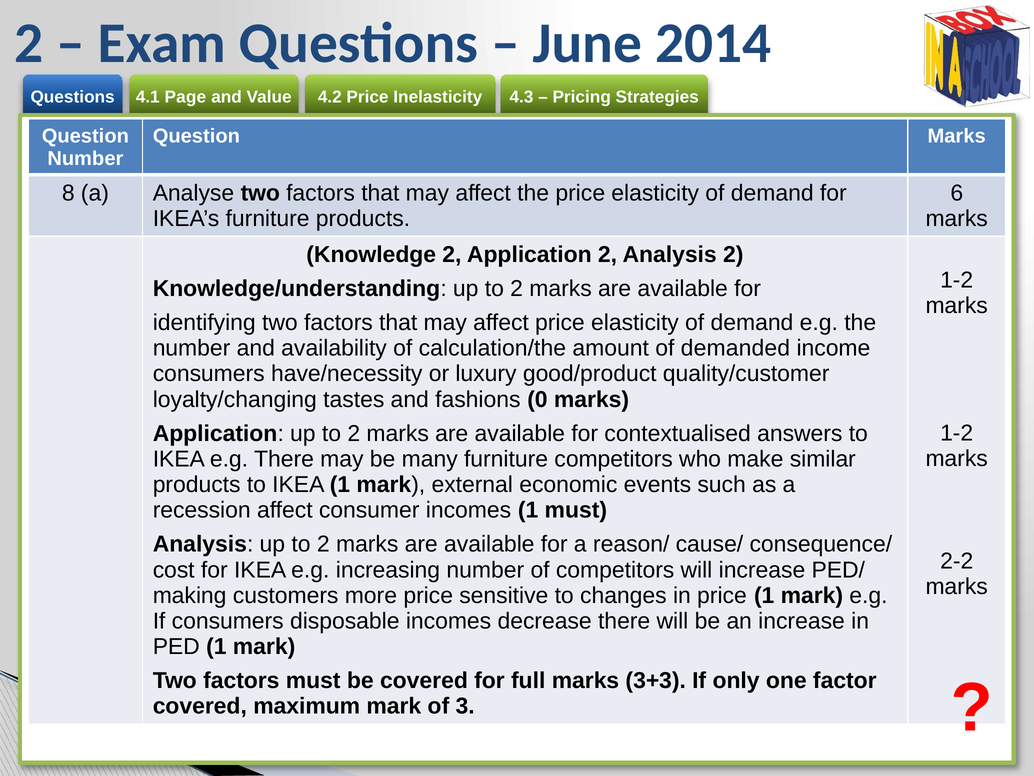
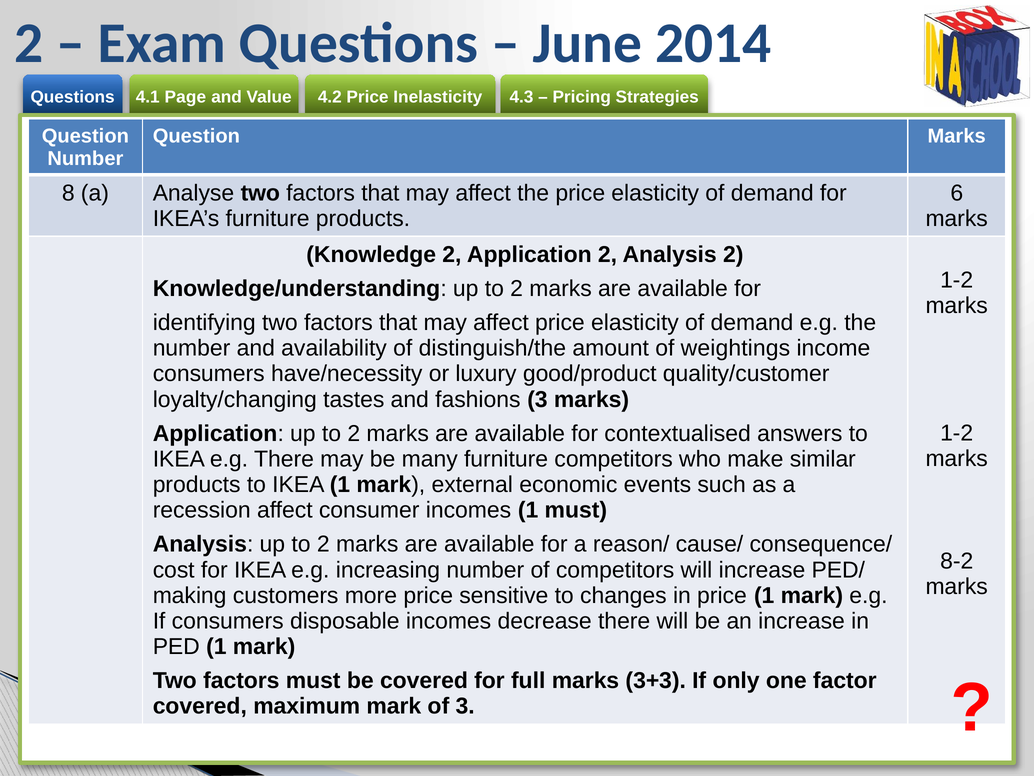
calculation/the: calculation/the -> distinguish/the
demanded: demanded -> weightings
fashions 0: 0 -> 3
2-2: 2-2 -> 8-2
